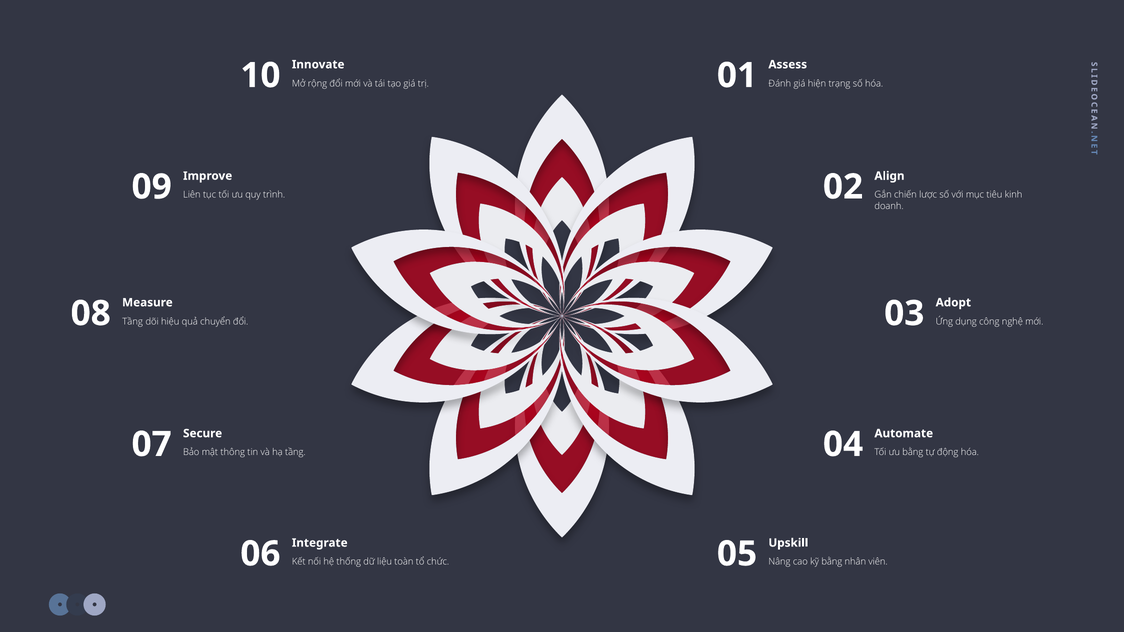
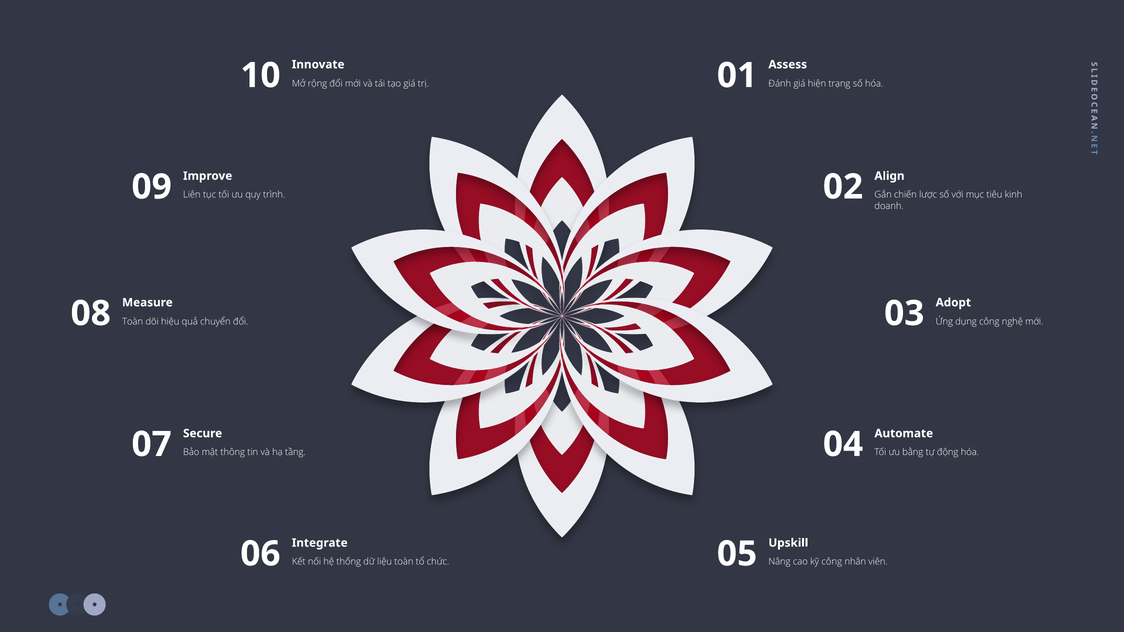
Tầng at (133, 322): Tầng -> Toàn
kỹ bằng: bằng -> công
